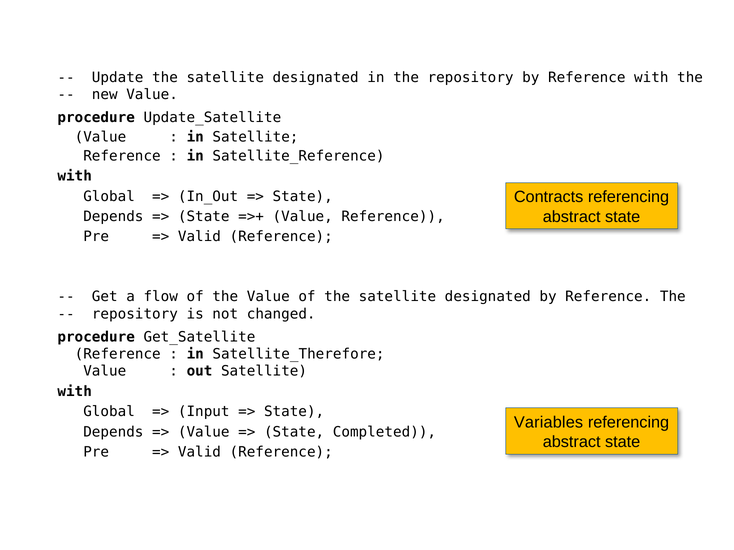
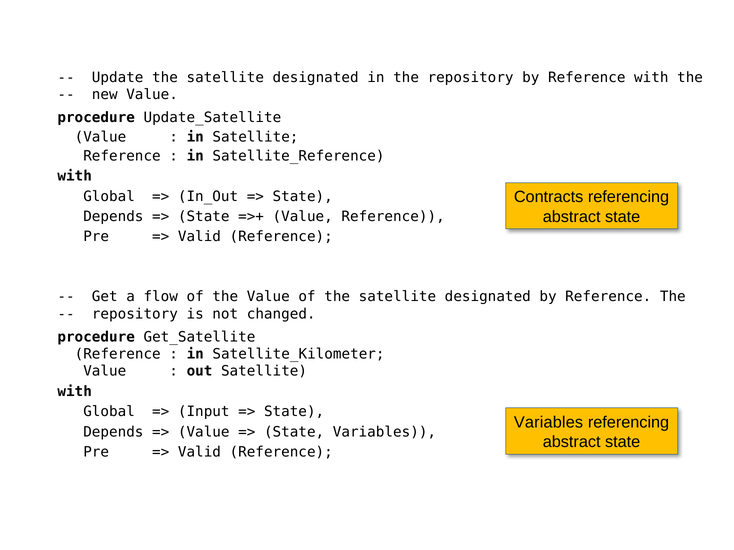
Satellite_Therefore: Satellite_Therefore -> Satellite_Kilometer
Completed at (384, 432): Completed -> Variables
